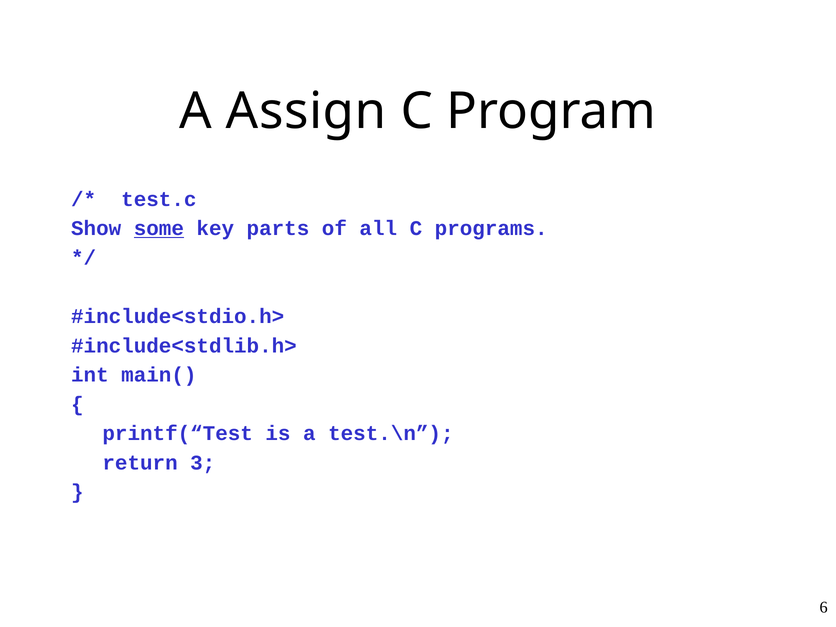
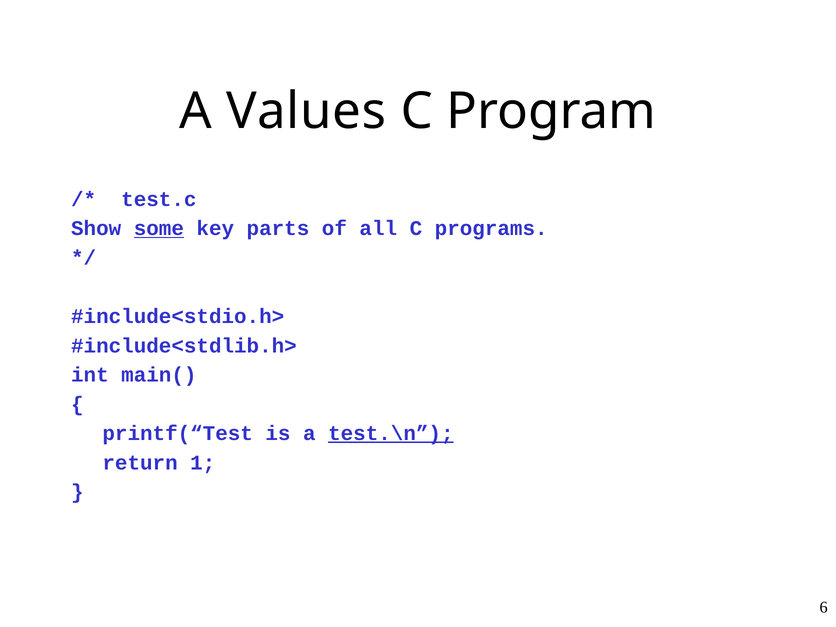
Assign: Assign -> Values
test.\n underline: none -> present
3: 3 -> 1
